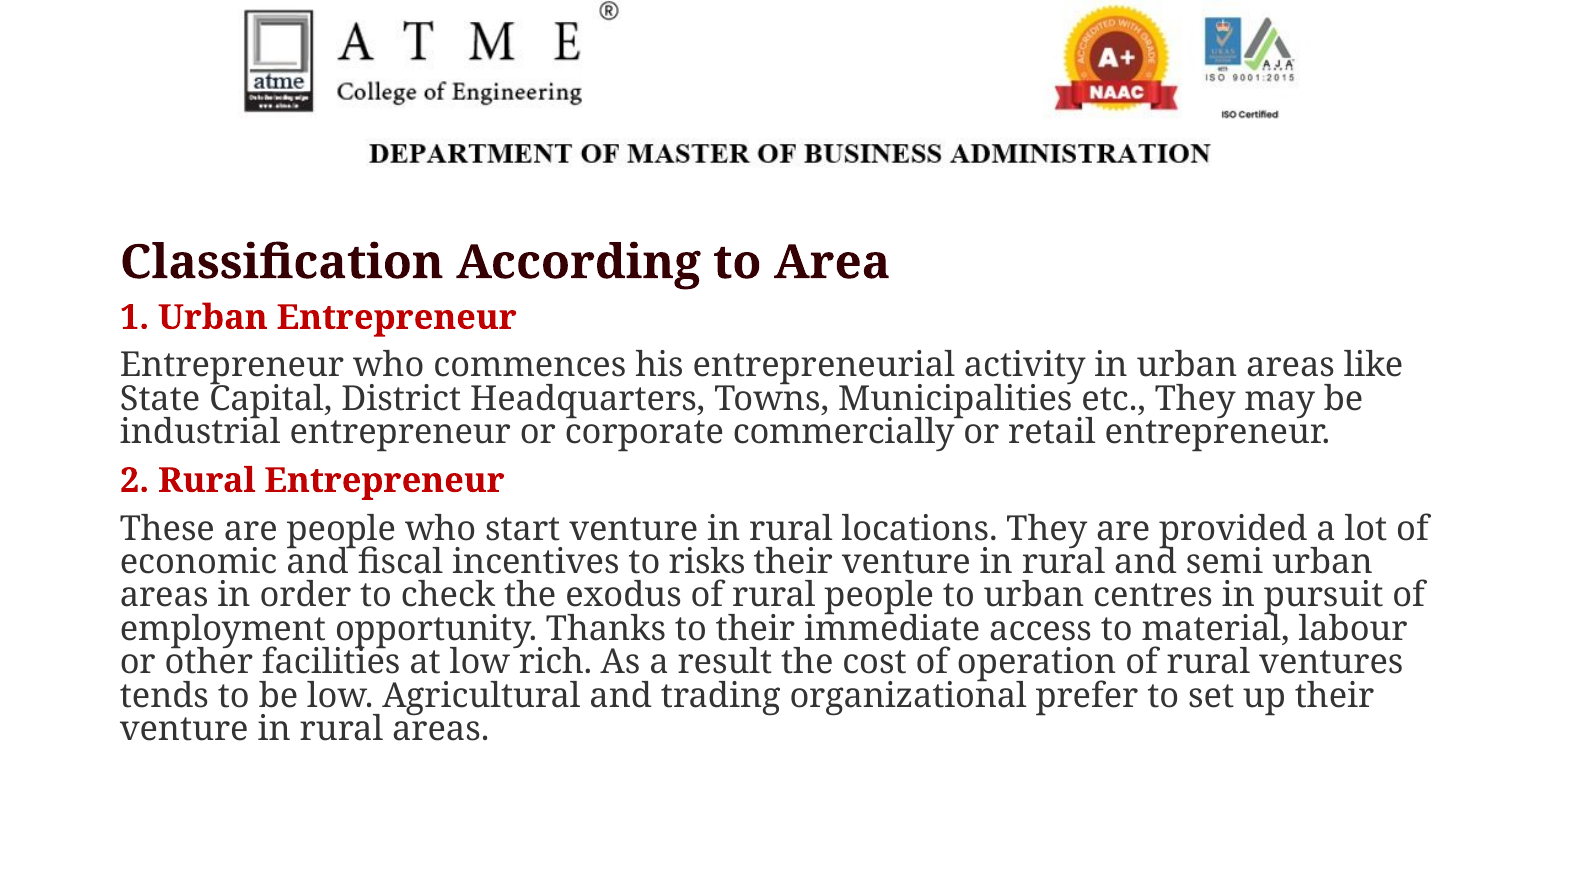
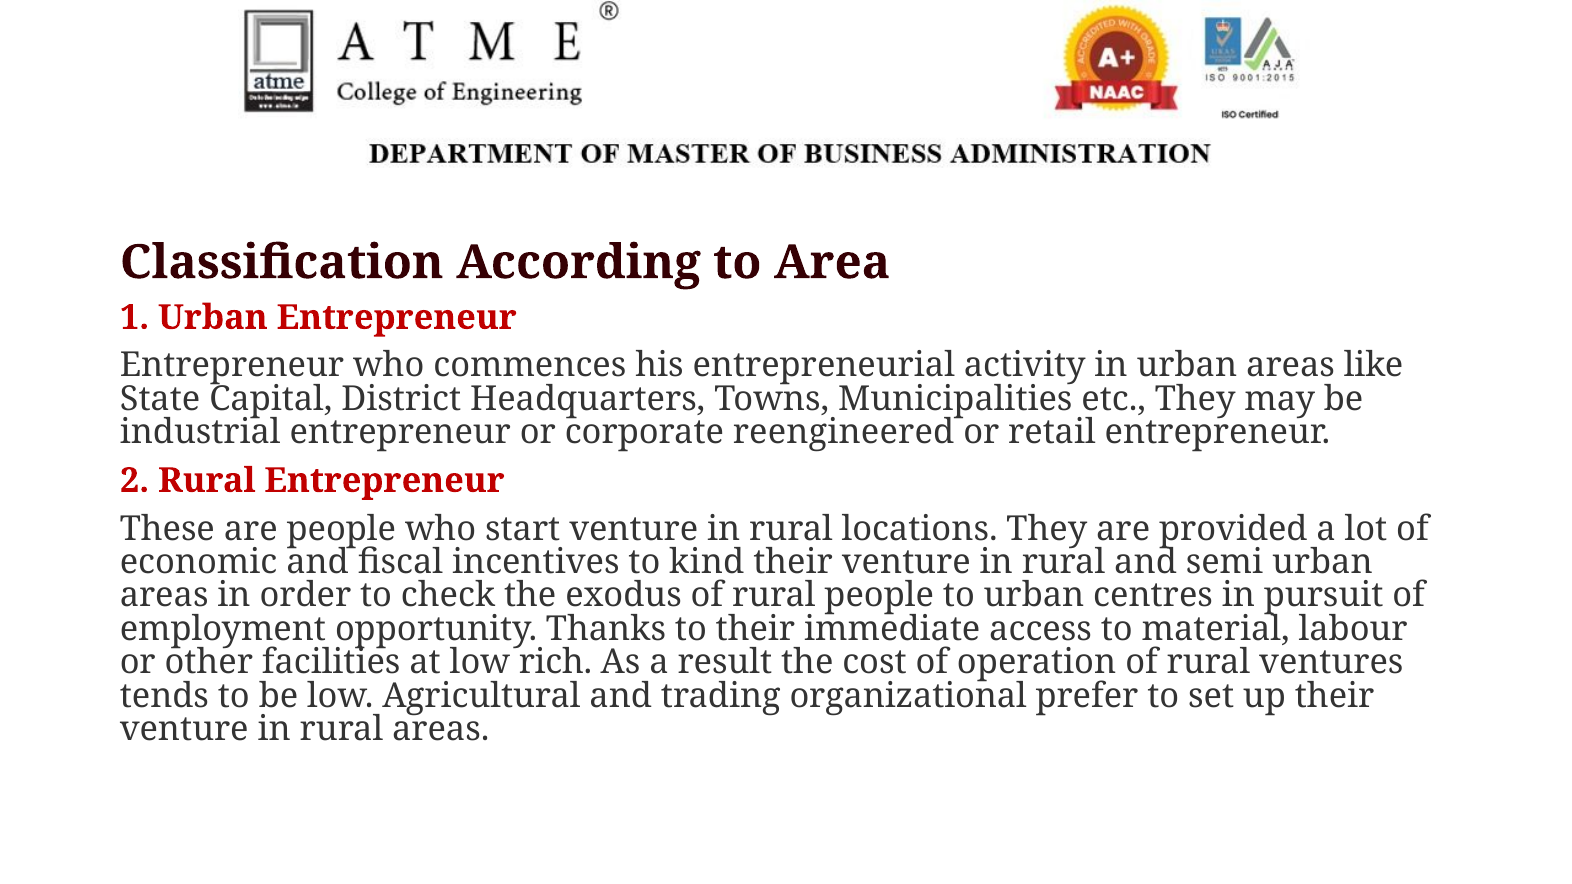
commercially: commercially -> reengineered
risks: risks -> kind
